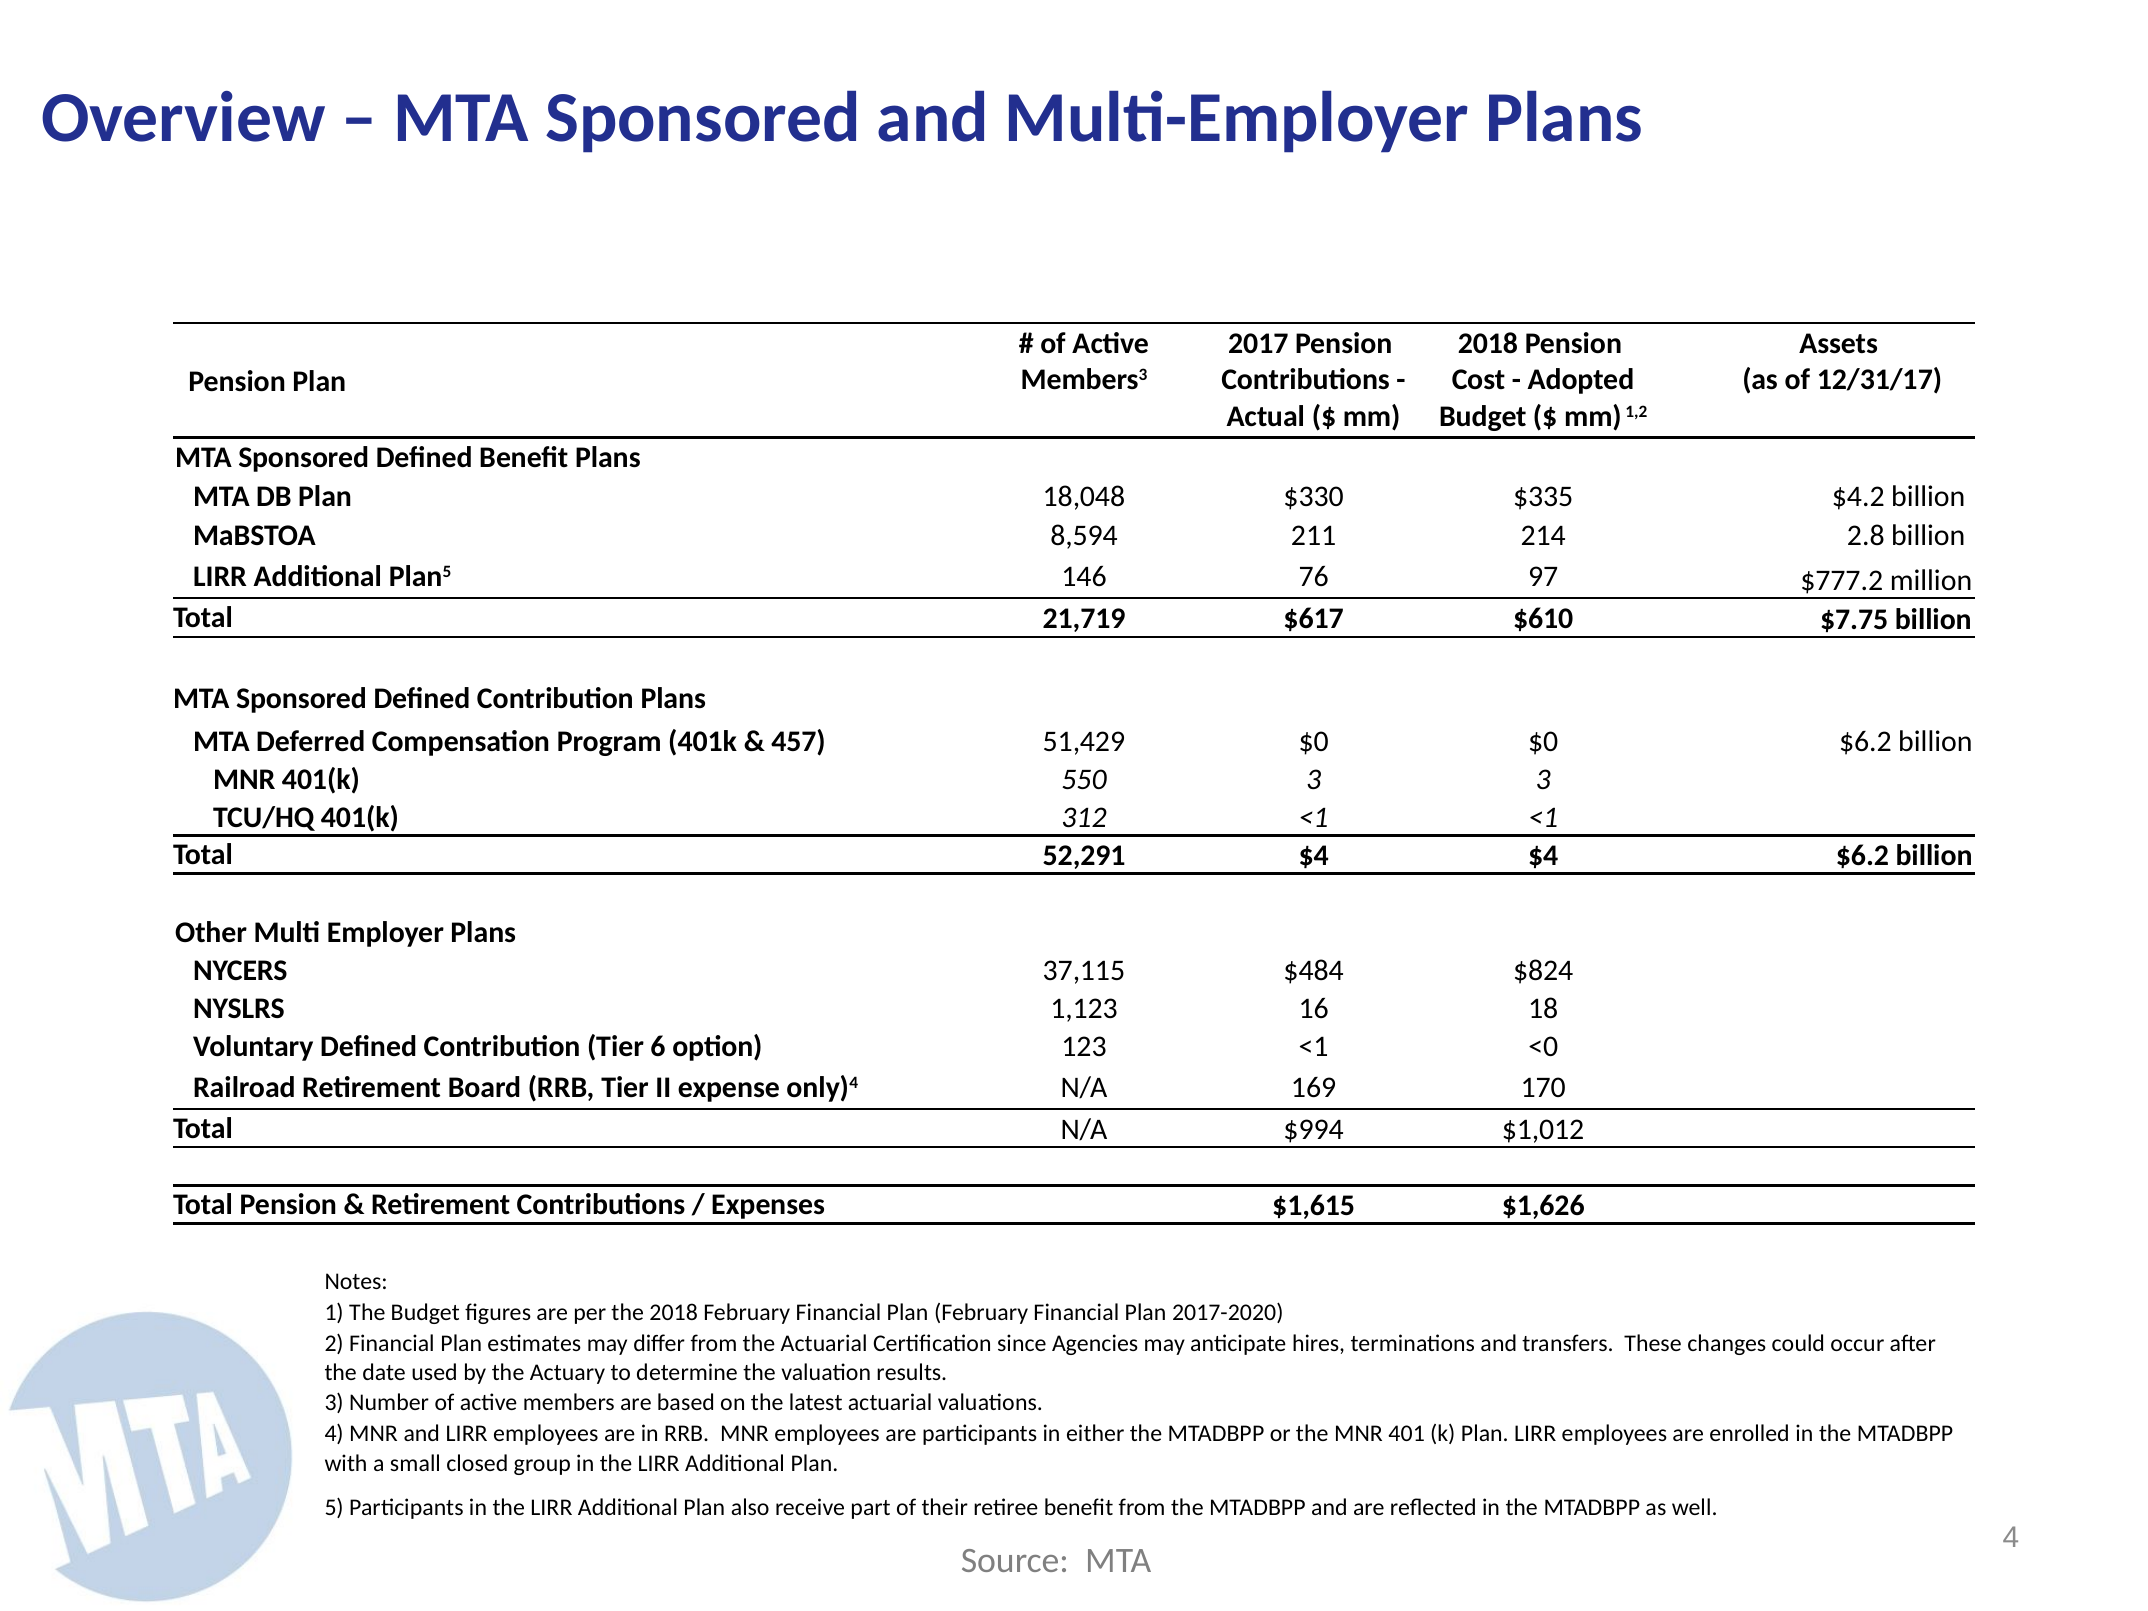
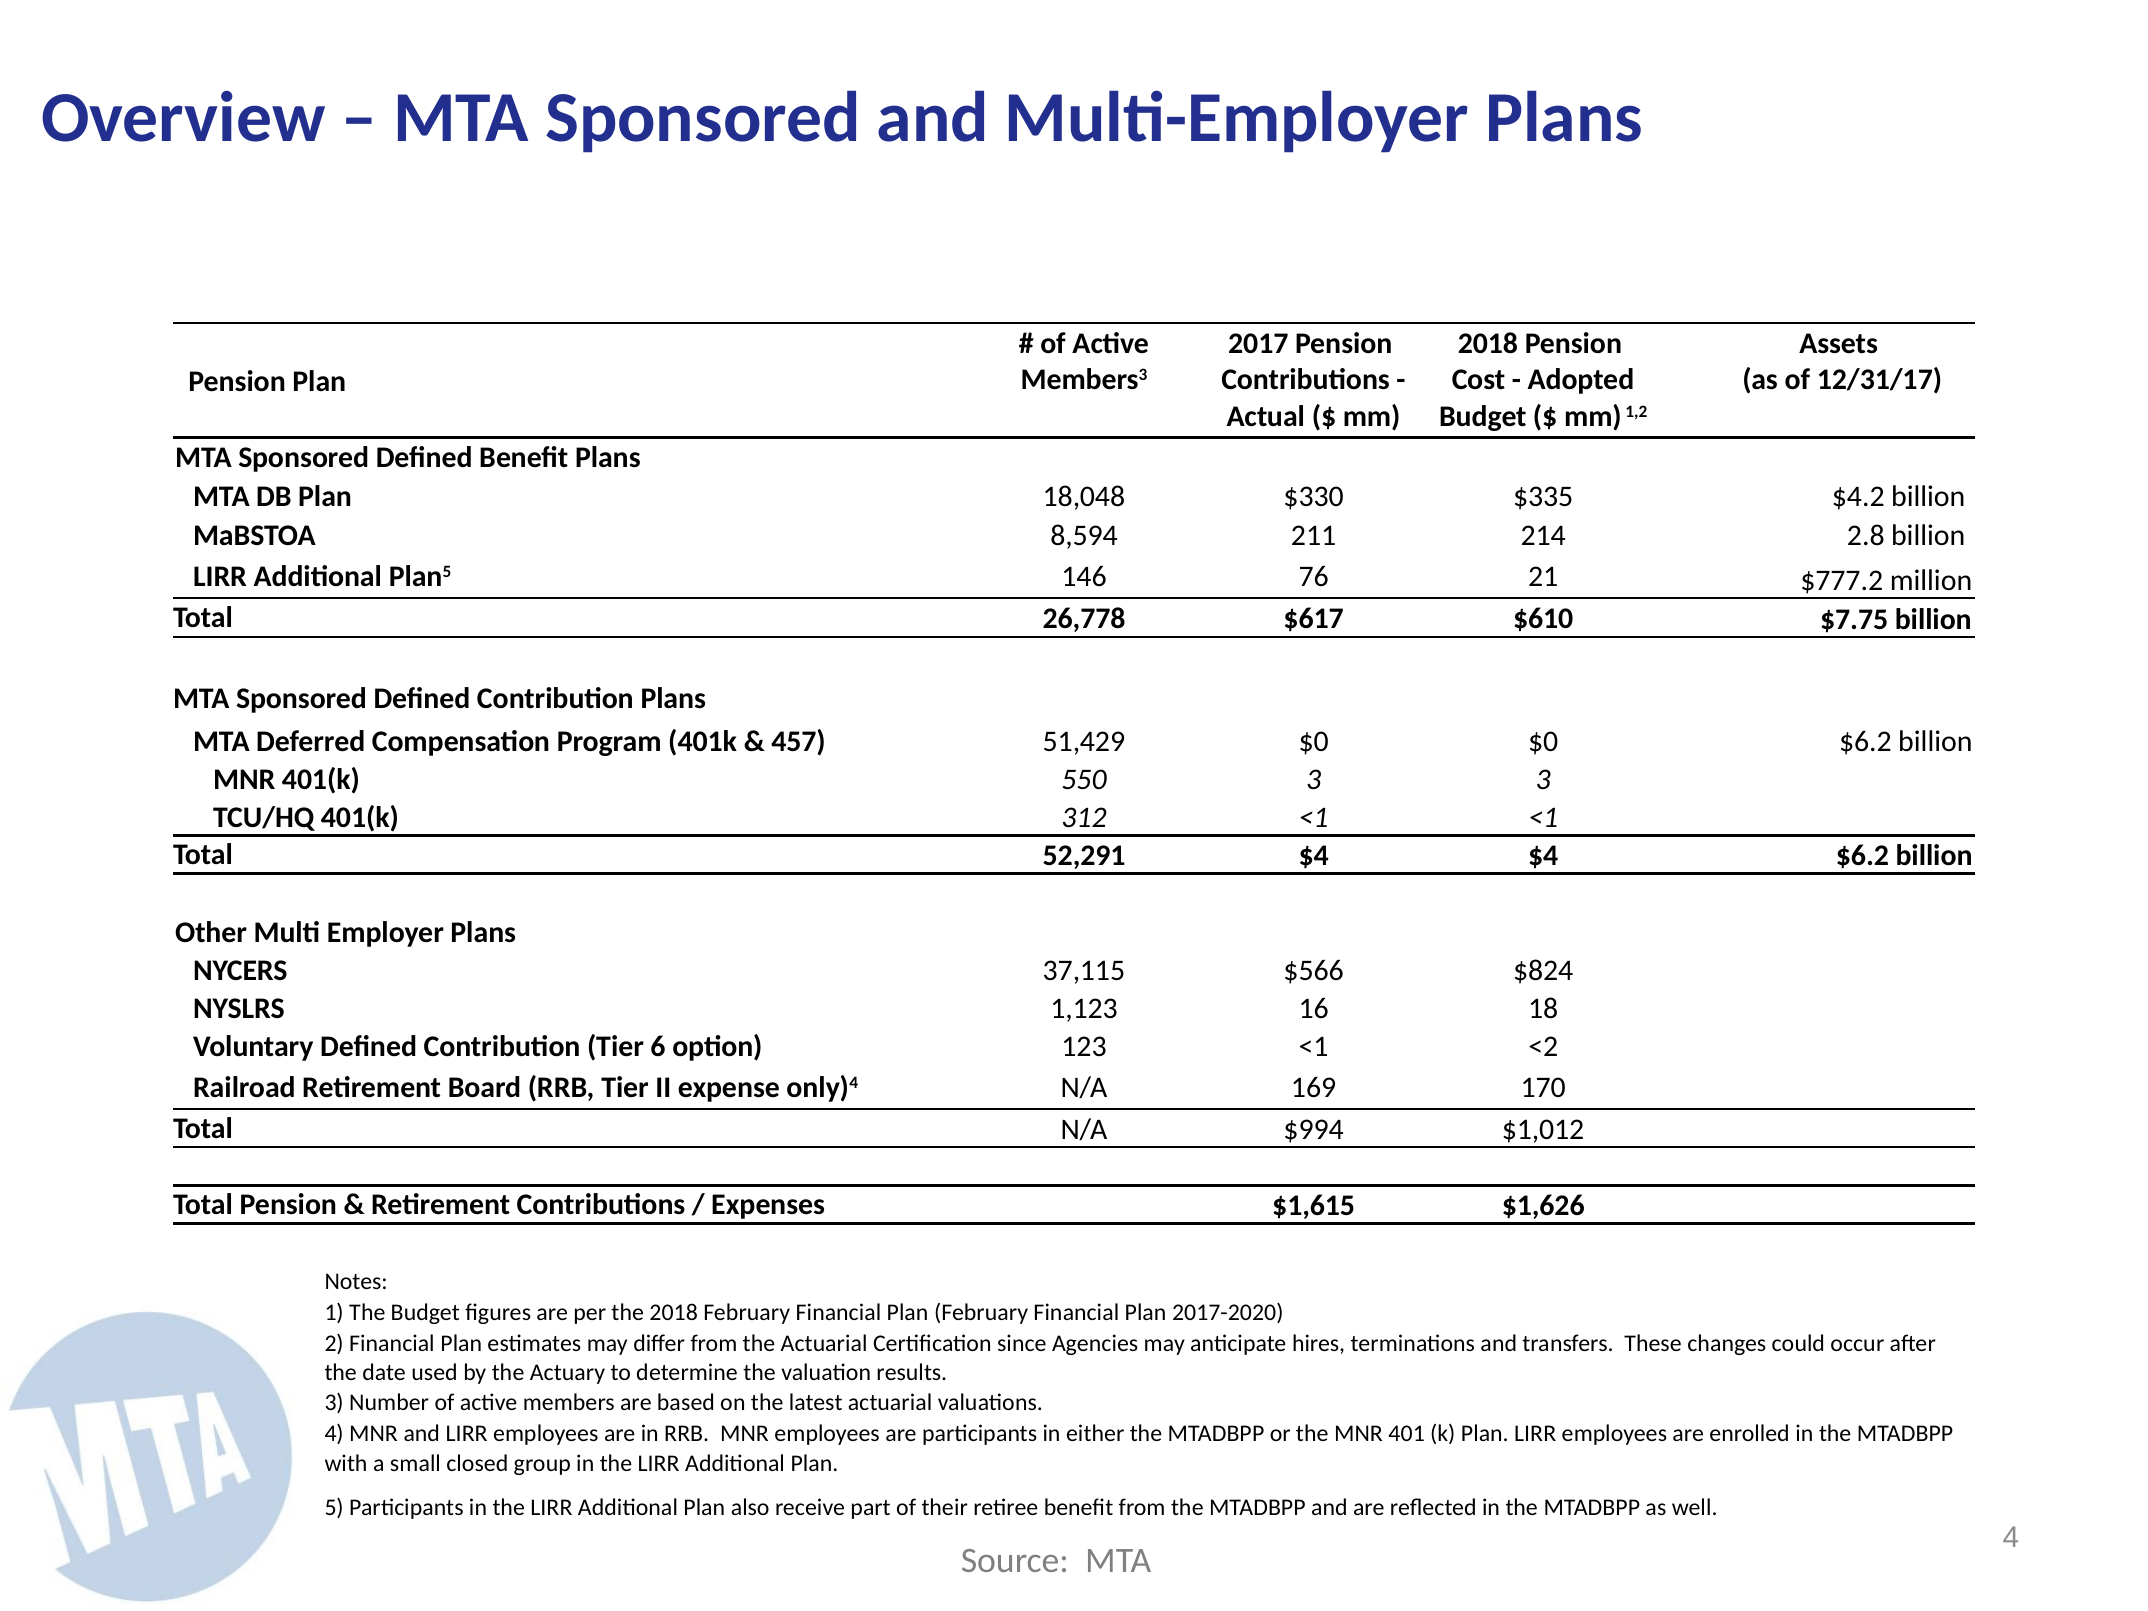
97: 97 -> 21
21,719: 21,719 -> 26,778
$484: $484 -> $566
<0: <0 -> <2
